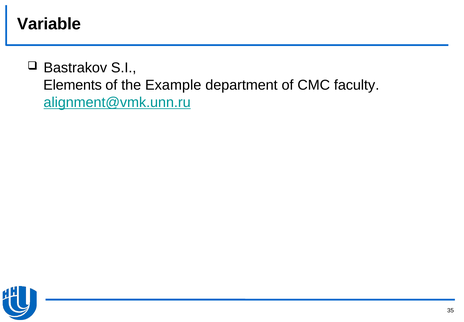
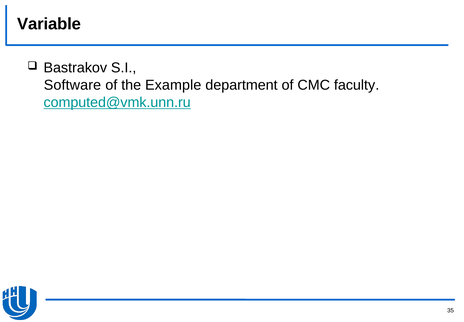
Elements: Elements -> Software
alignment@vmk.unn.ru: alignment@vmk.unn.ru -> computed@vmk.unn.ru
